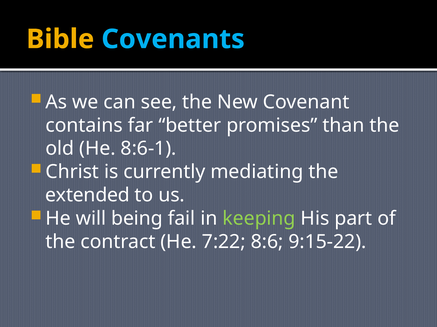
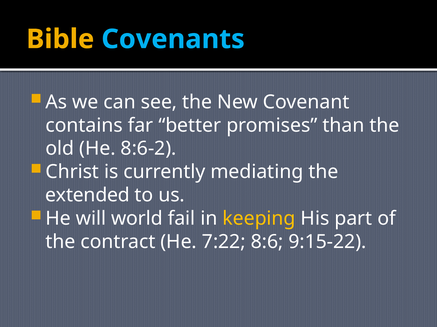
8:6-1: 8:6-1 -> 8:6-2
being: being -> world
keeping colour: light green -> yellow
